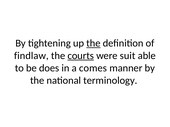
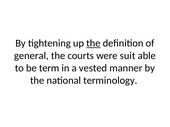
findlaw: findlaw -> general
courts underline: present -> none
does: does -> term
comes: comes -> vested
